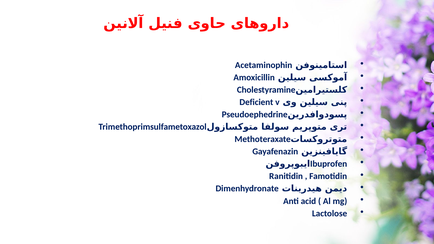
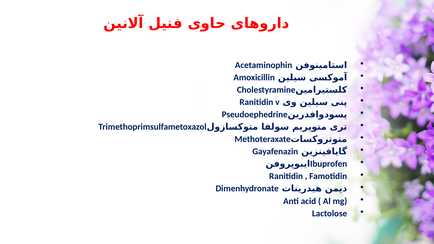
Deficient at (256, 102): Deficient -> Ranitidin
